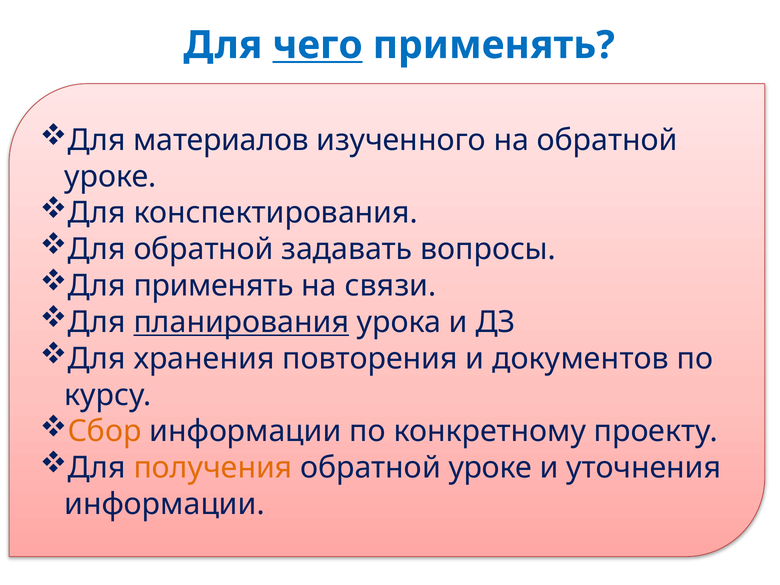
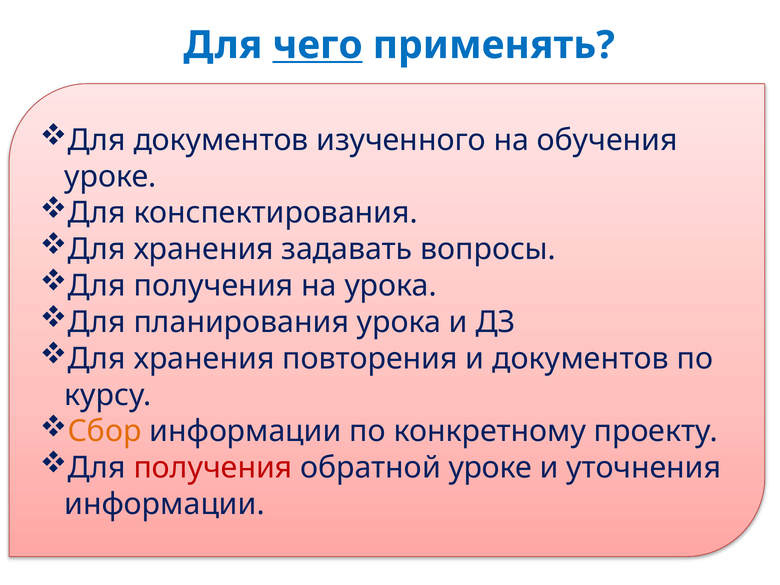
Для материалов: материалов -> документов
на обратной: обратной -> обучения
обратной at (204, 249): обратной -> хранения
применять at (214, 286): применять -> получения
на связи: связи -> урока
планирования underline: present -> none
получения at (213, 468) colour: orange -> red
